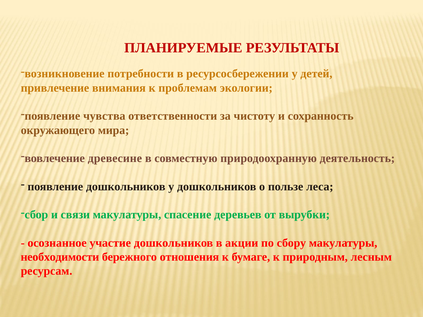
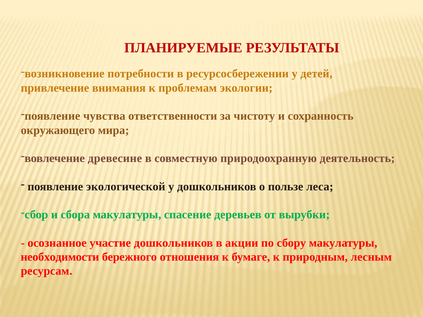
появление дошкольников: дошкольников -> экологической
связи: связи -> сбора
